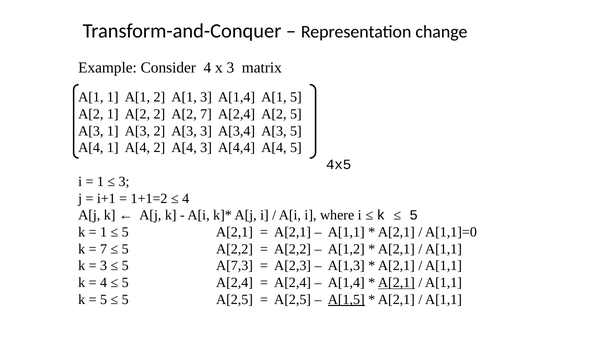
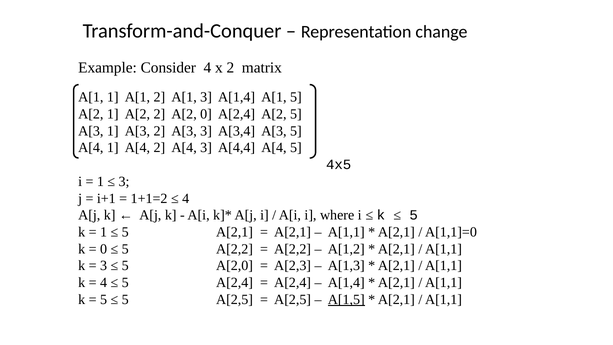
x 3: 3 -> 2
A[2 7: 7 -> 0
7 at (104, 249): 7 -> 0
A[7,3: A[7,3 -> A[2,0
A[2,1 at (396, 283) underline: present -> none
